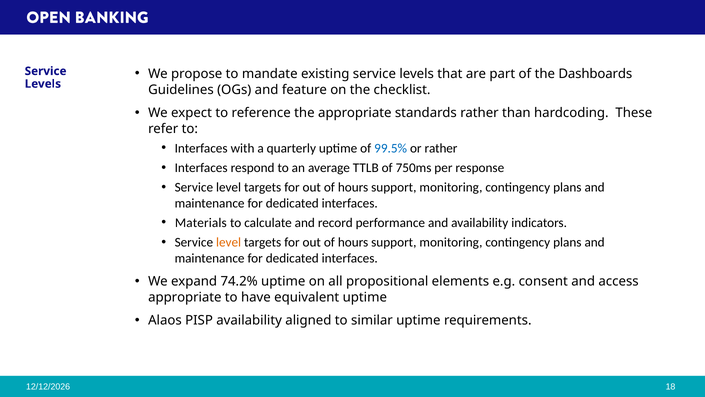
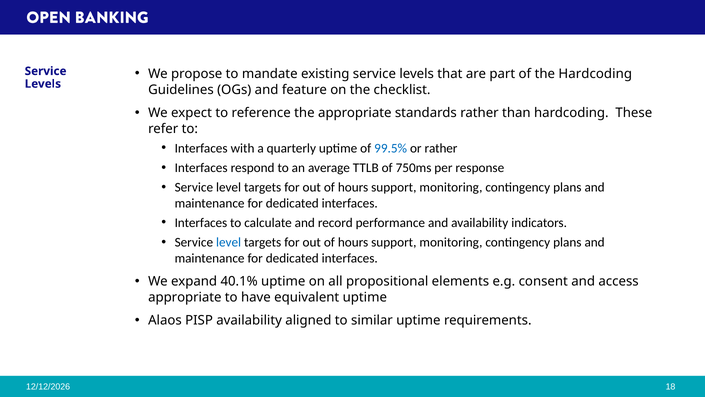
the Dashboards: Dashboards -> Hardcoding
Materials at (201, 223): Materials -> Interfaces
level at (229, 242) colour: orange -> blue
74.2%: 74.2% -> 40.1%
